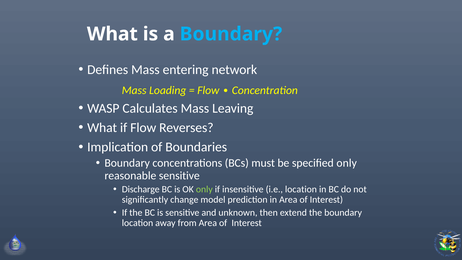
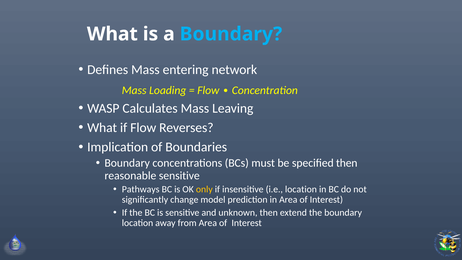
specified only: only -> then
Discharge: Discharge -> Pathways
only at (204, 189) colour: light green -> yellow
